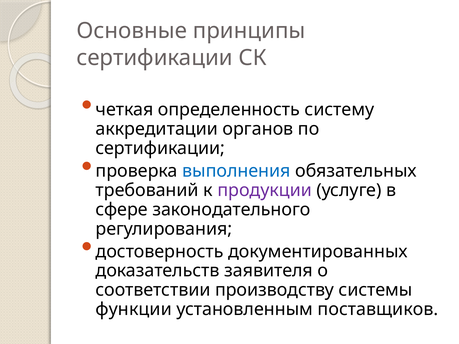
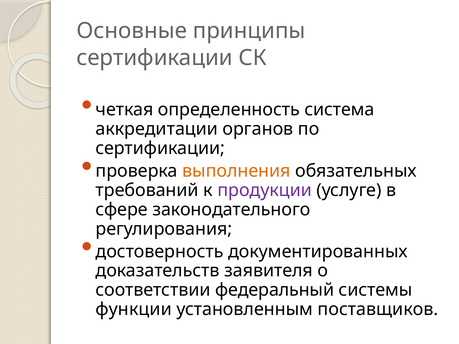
систему: систему -> система
выполнения colour: blue -> orange
производству: производству -> федеральный
